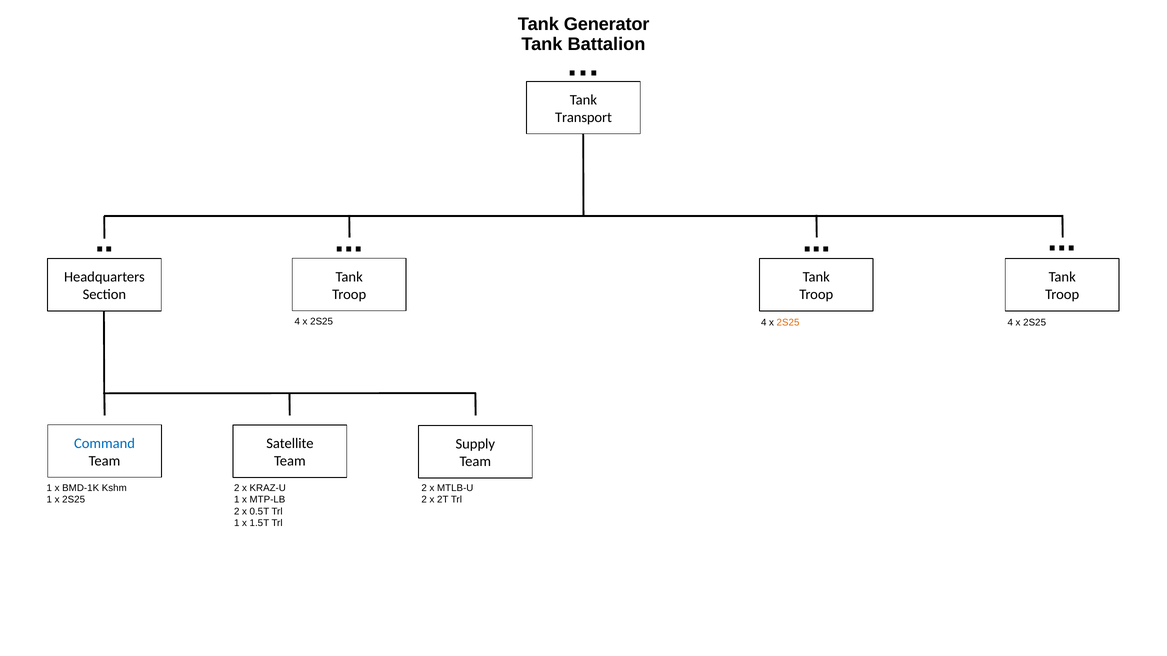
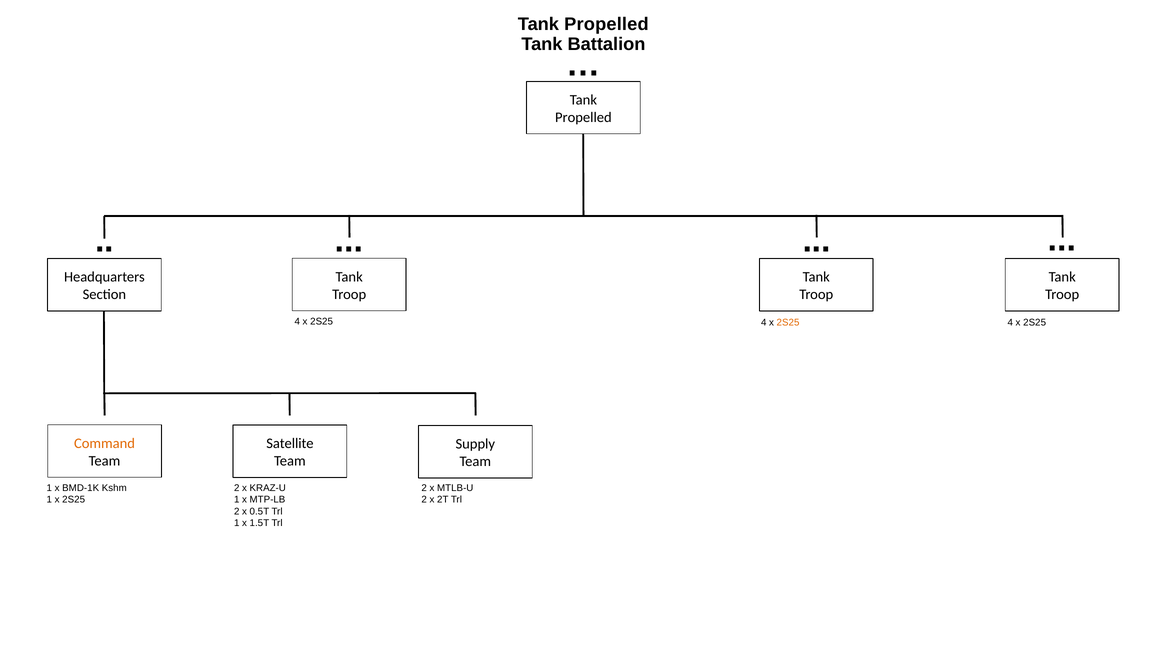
Generator at (607, 24): Generator -> Propelled
Transport at (583, 117): Transport -> Propelled
Command colour: blue -> orange
